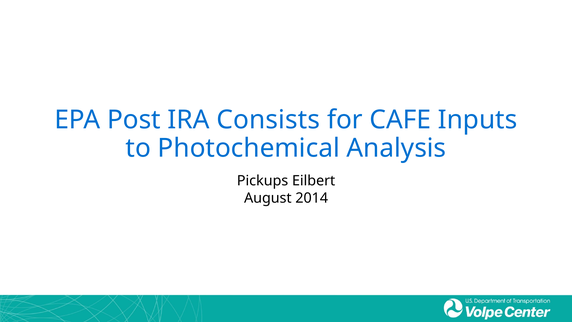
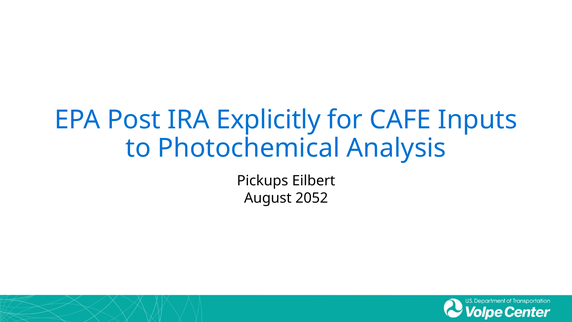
Consists: Consists -> Explicitly
2014: 2014 -> 2052
